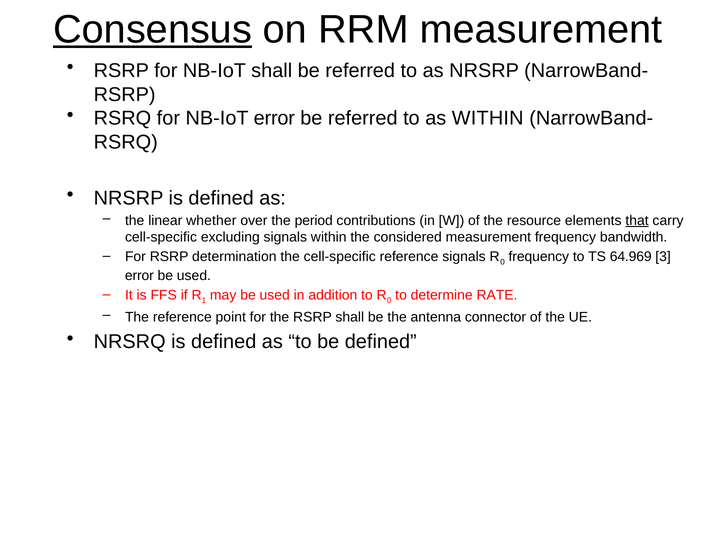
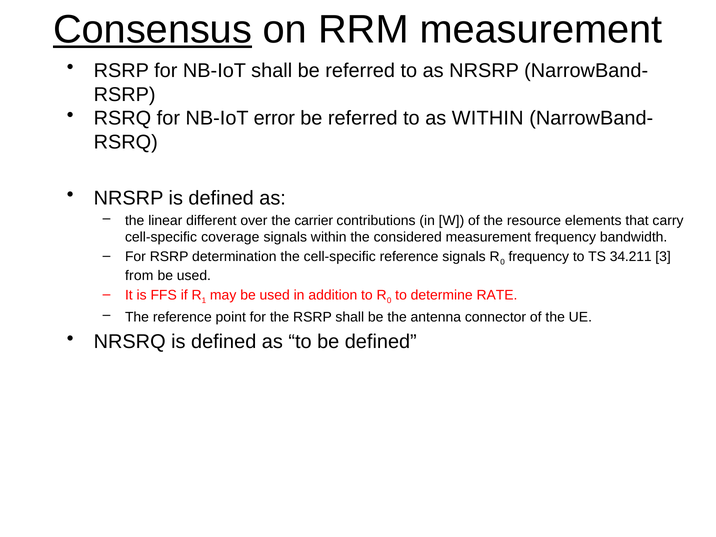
whether: whether -> different
period: period -> carrier
that underline: present -> none
excluding: excluding -> coverage
64.969: 64.969 -> 34.211
error at (139, 276): error -> from
